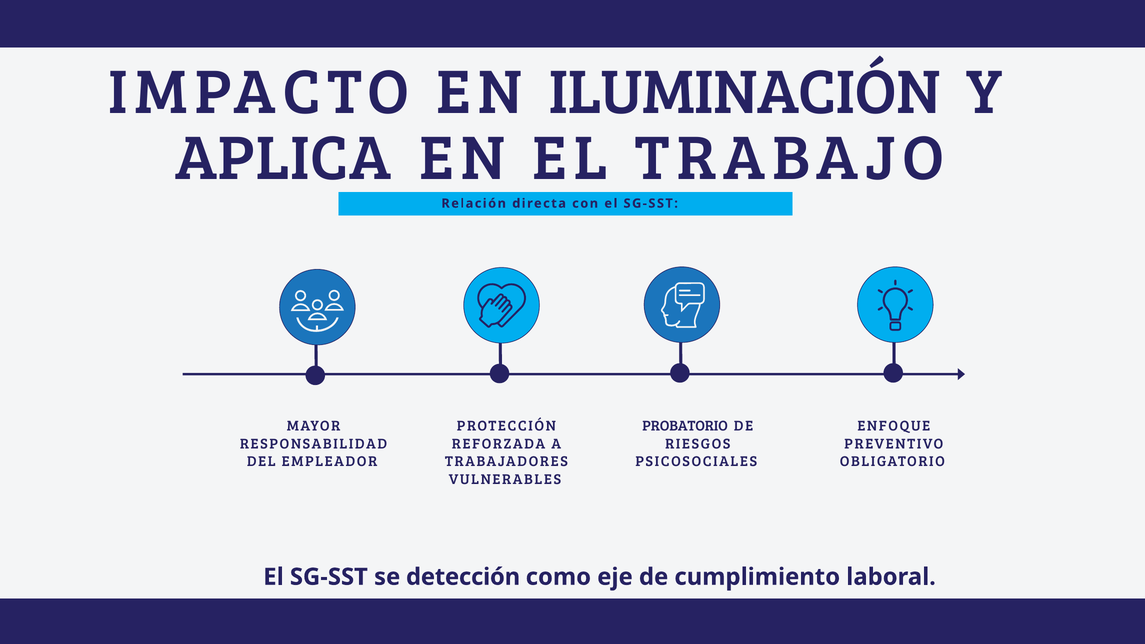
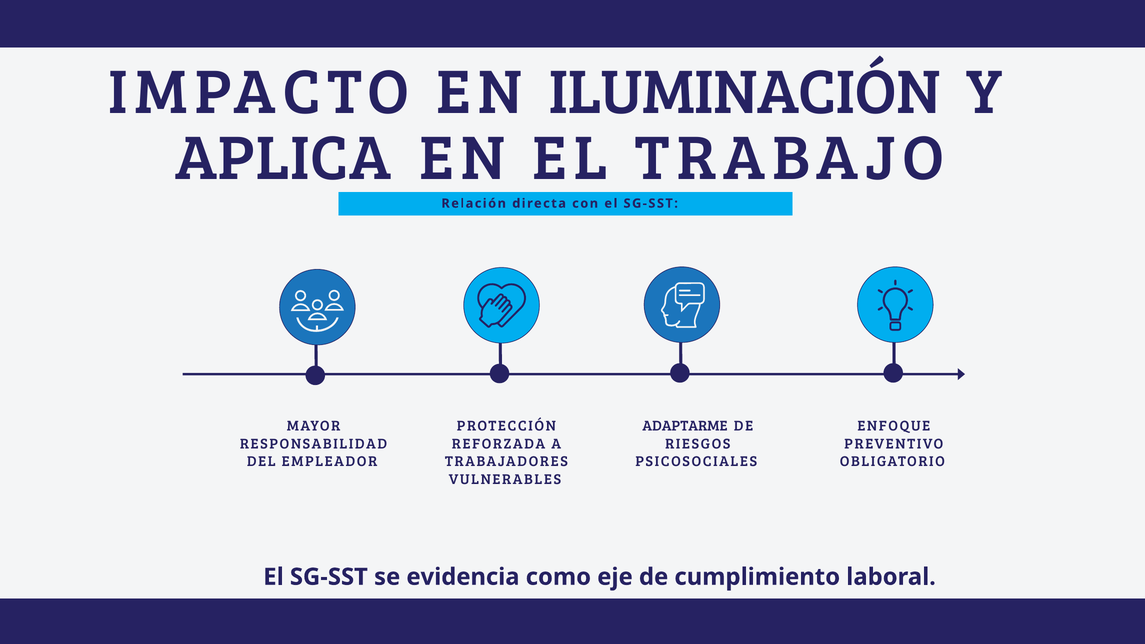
PROBATORIO: PROBATORIO -> ADAPTARME
detección: detección -> evidencia
